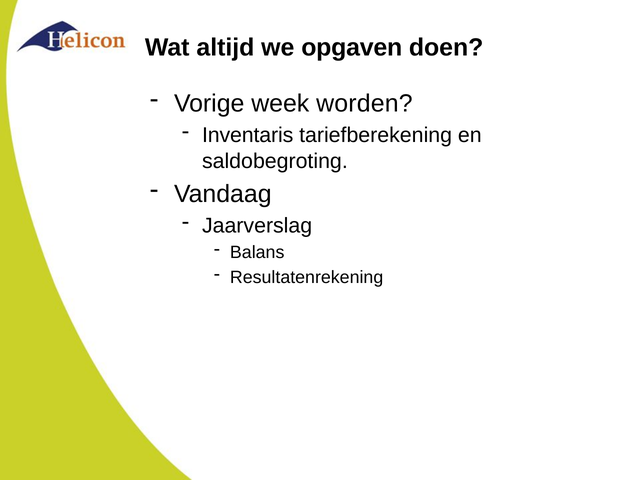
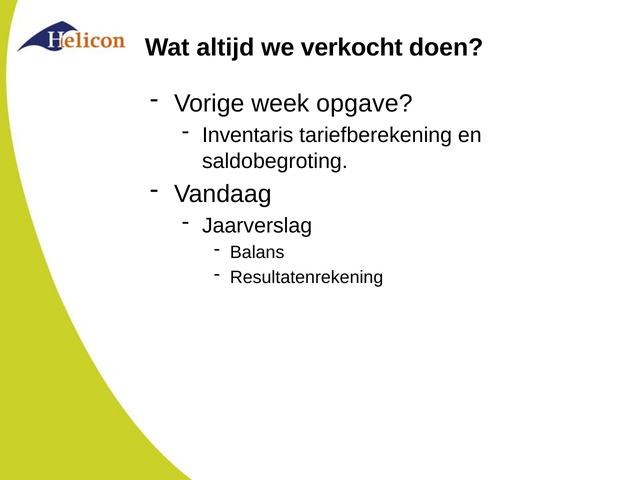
opgaven: opgaven -> verkocht
worden: worden -> opgave
